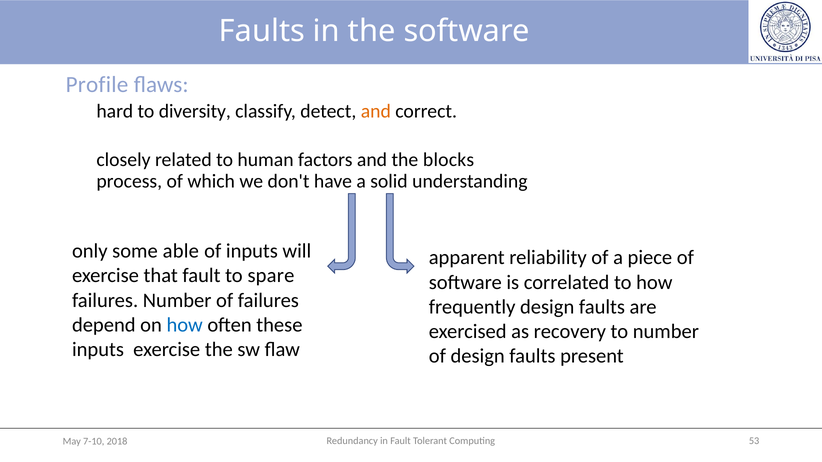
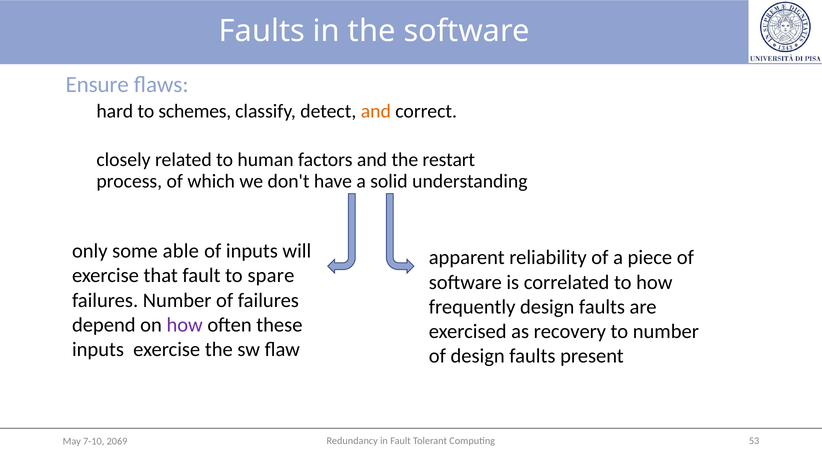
Profile: Profile -> Ensure
diversity: diversity -> schemes
blocks: blocks -> restart
how at (185, 325) colour: blue -> purple
2018: 2018 -> 2069
